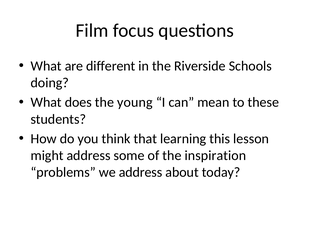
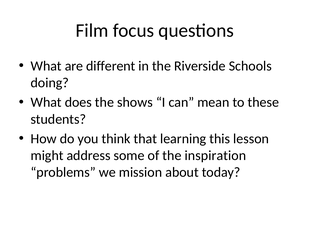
young: young -> shows
we address: address -> mission
